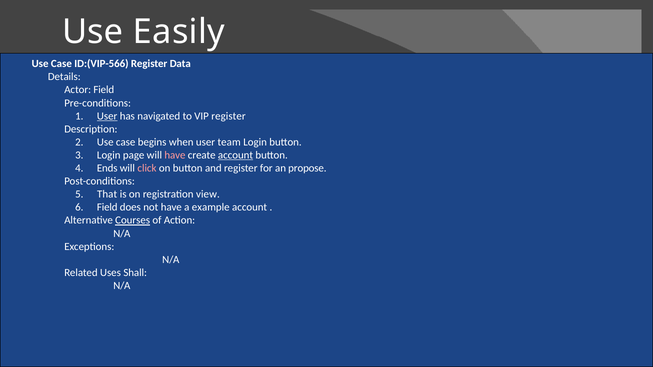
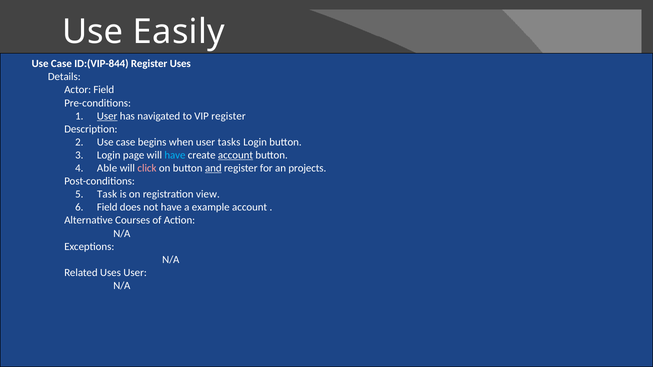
ID:(VIP-566: ID:(VIP-566 -> ID:(VIP-844
Register Data: Data -> Uses
team: team -> tasks
have at (175, 155) colour: pink -> light blue
Ends: Ends -> Able
and underline: none -> present
propose: propose -> projects
That: That -> Task
Courses underline: present -> none
Uses Shall: Shall -> User
